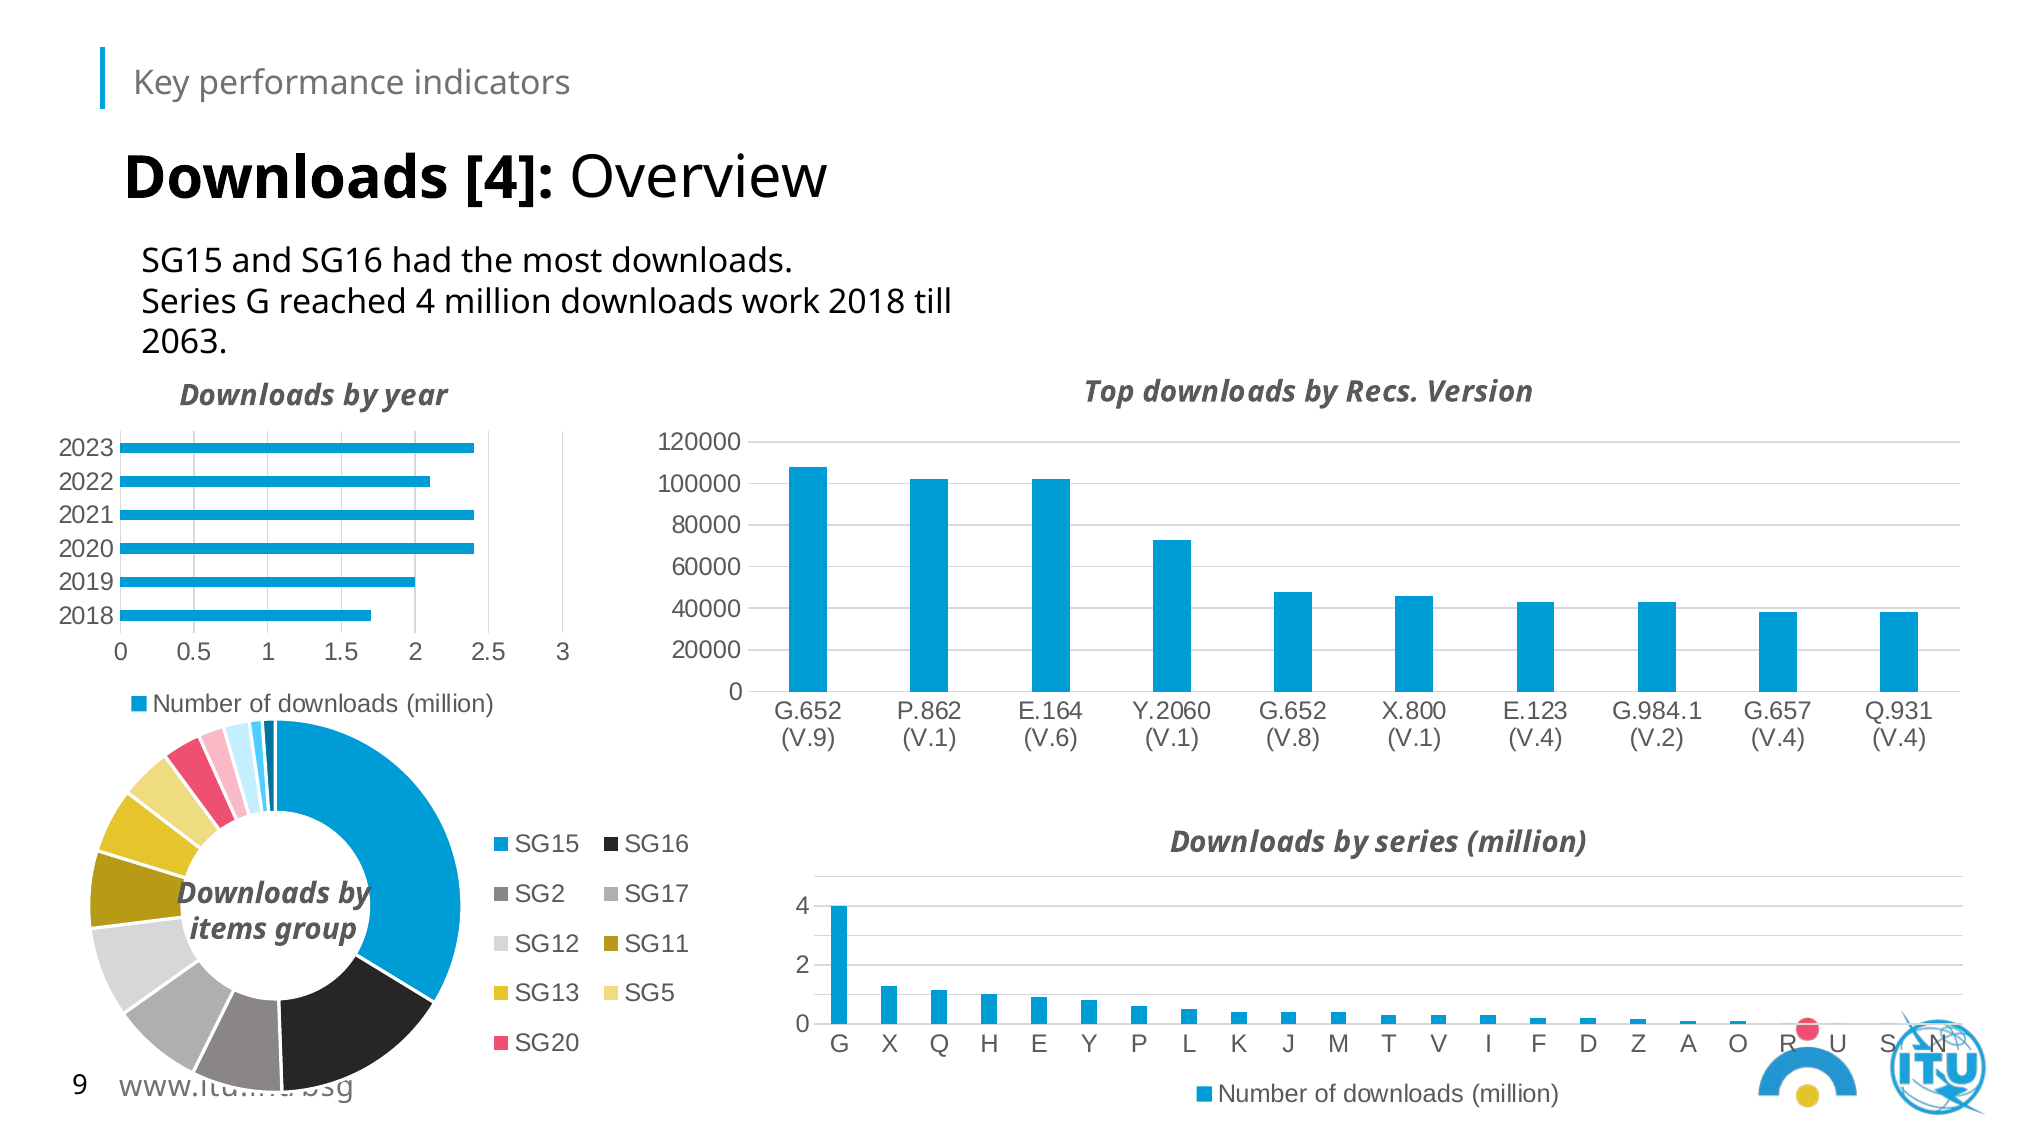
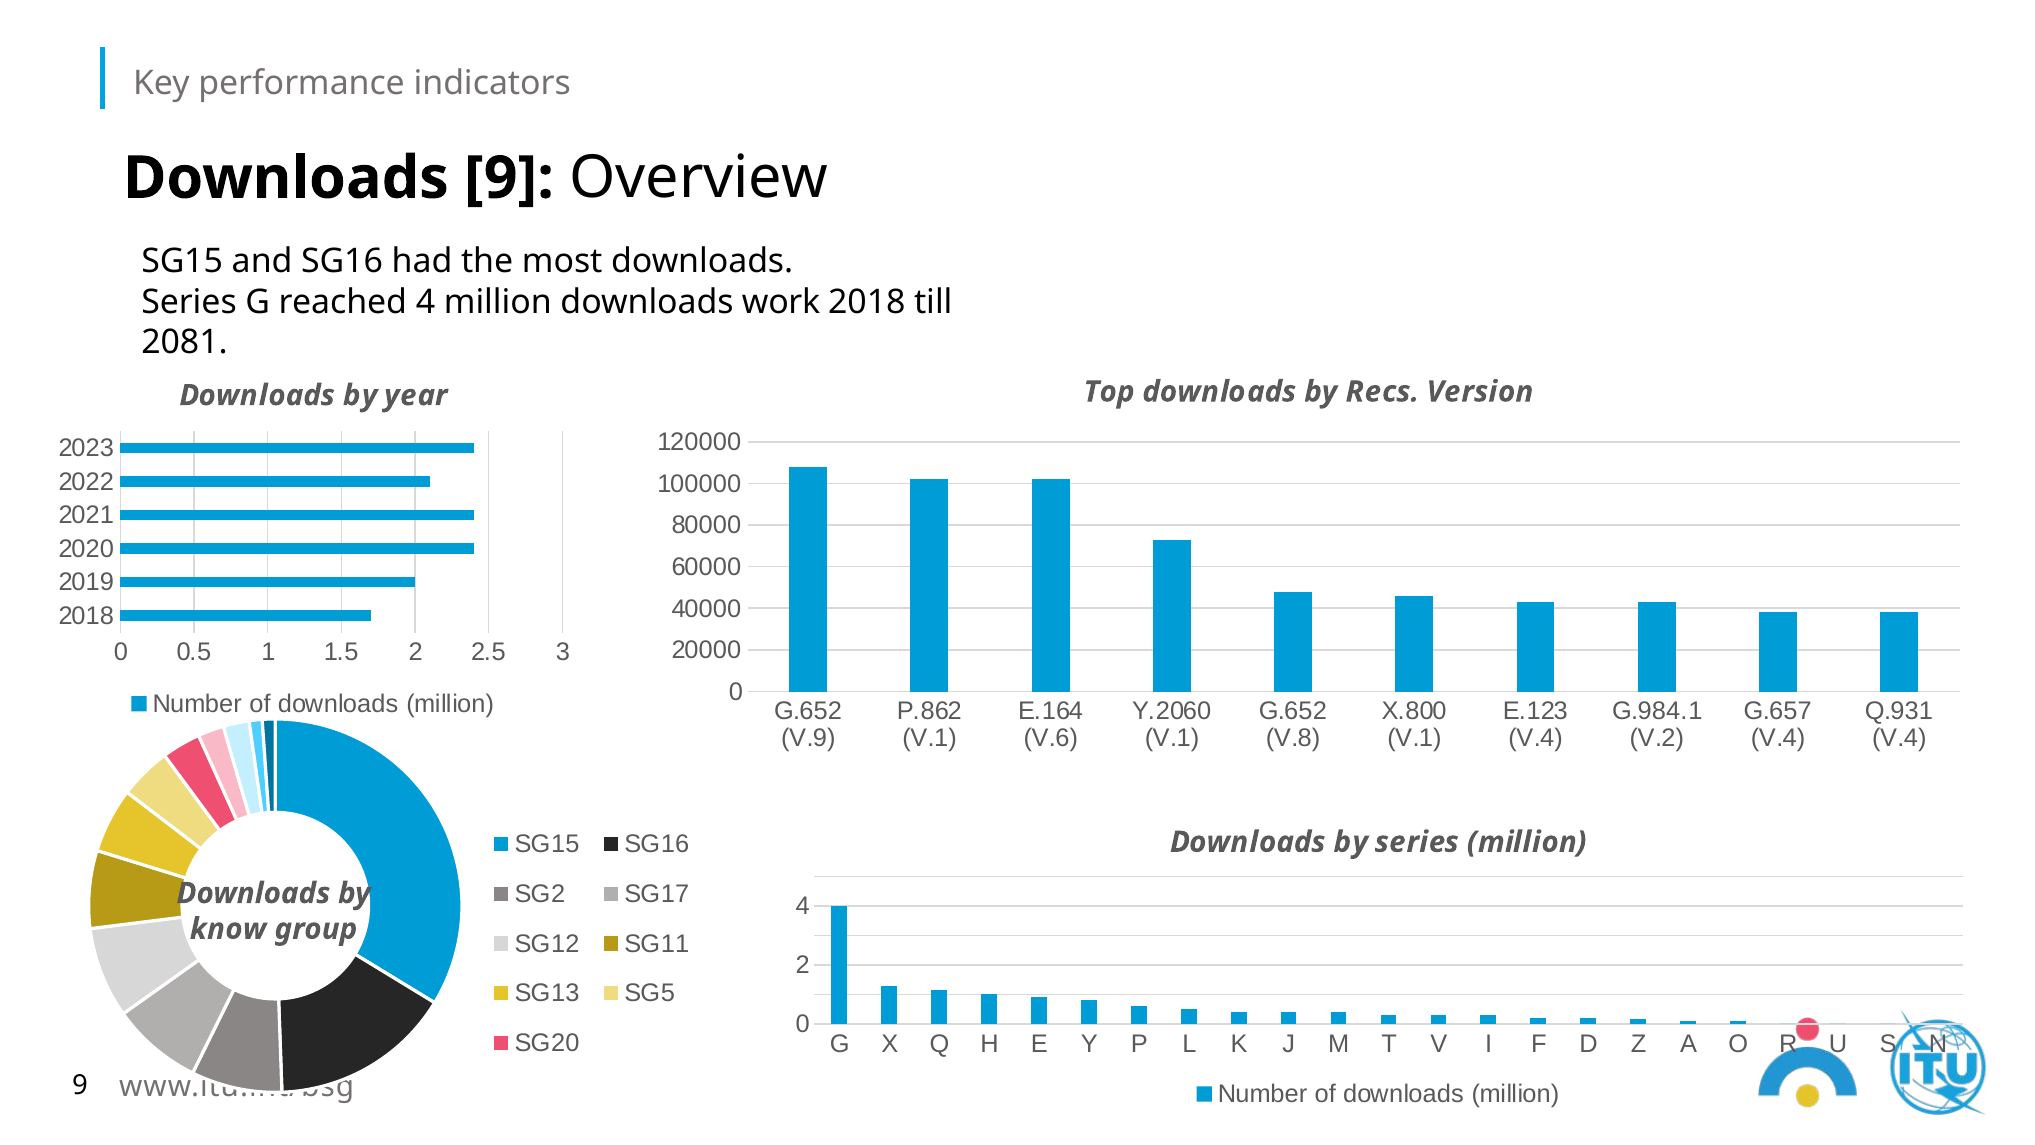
Downloads 4: 4 -> 9
2063: 2063 -> 2081
items: items -> know
